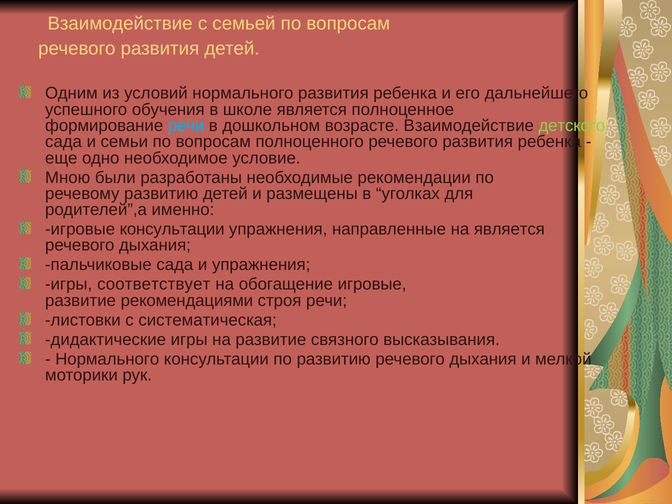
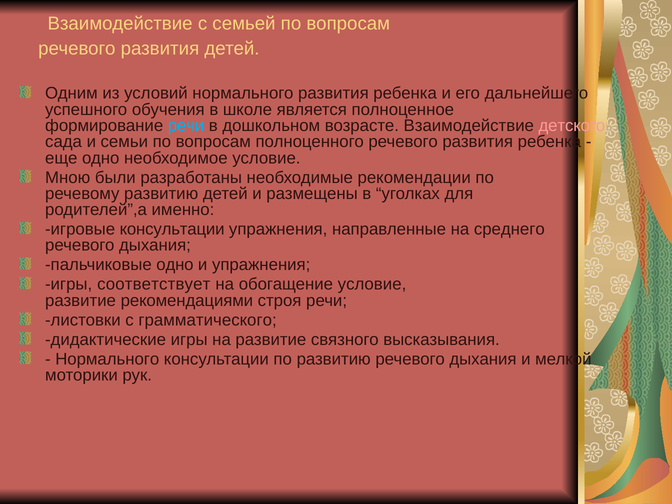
детского colour: light green -> pink
на является: является -> среднего
пальчиковые сада: сада -> одно
обогащение игровые: игровые -> условие
систематическая: систематическая -> грамматического
